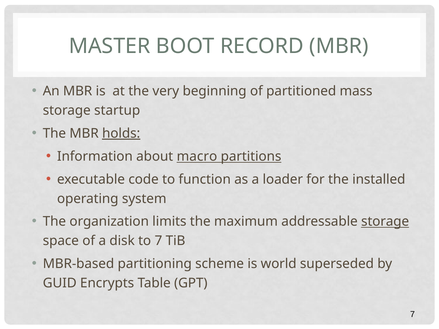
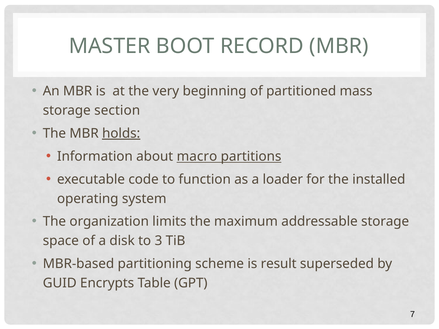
startup: startup -> section
storage at (385, 222) underline: present -> none
to 7: 7 -> 3
world: world -> result
